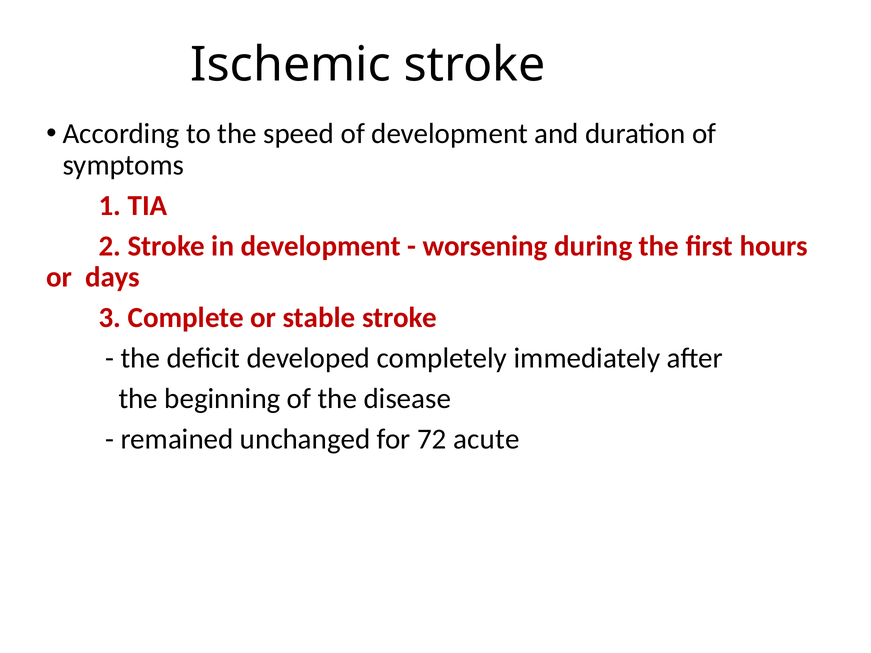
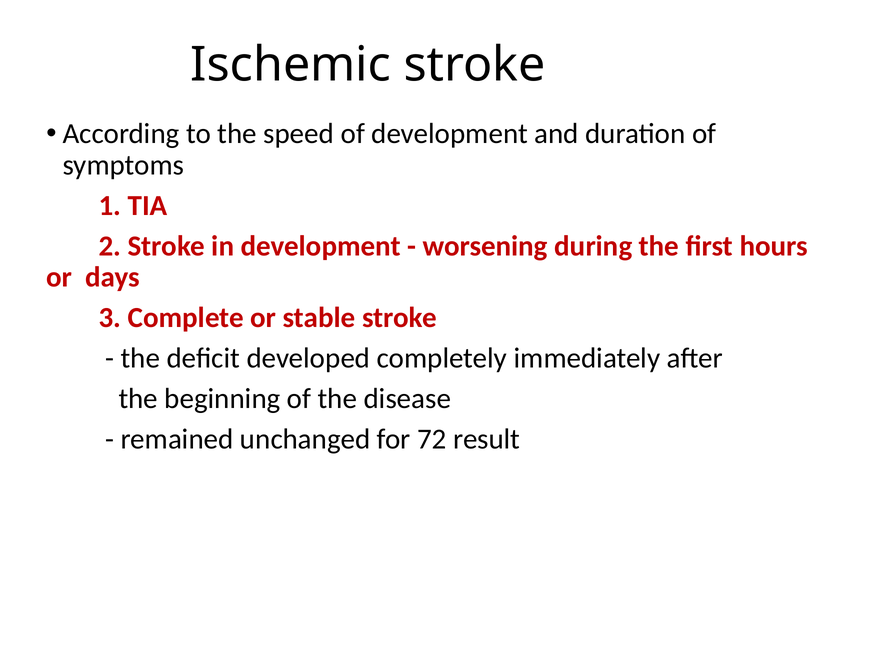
acute: acute -> result
